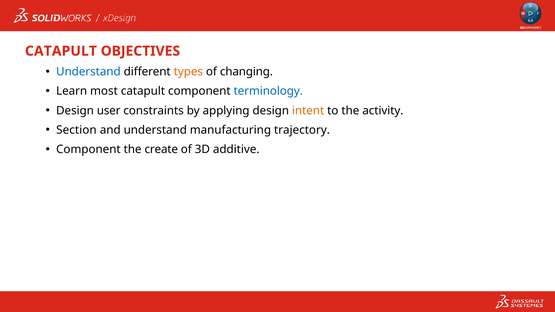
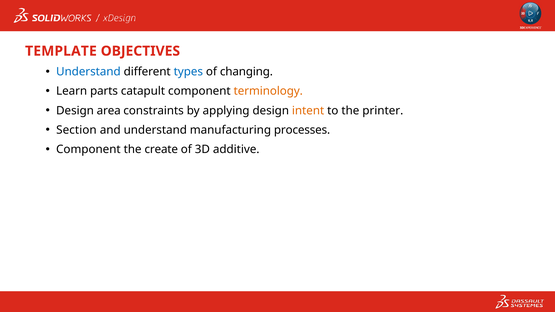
CATAPULT at (61, 51): CATAPULT -> TEMPLATE
types colour: orange -> blue
most: most -> parts
terminology colour: blue -> orange
user: user -> area
activity: activity -> printer
trajectory: trajectory -> processes
